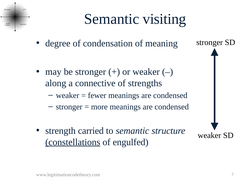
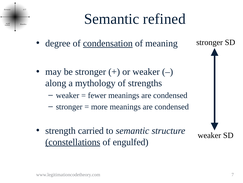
visiting: visiting -> refined
condensation underline: none -> present
connective: connective -> mythology
